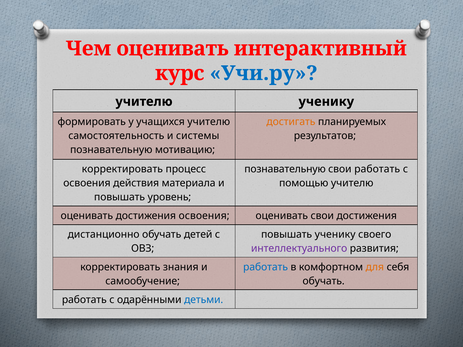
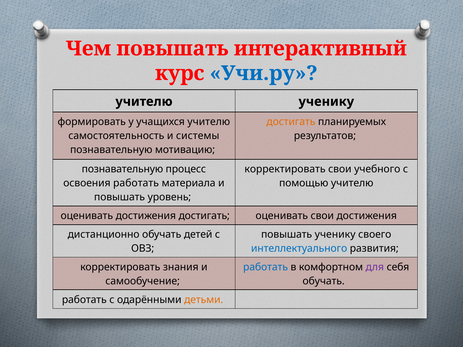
Чем оценивать: оценивать -> повышать
корректировать at (122, 169): корректировать -> познавательную
познавательную at (285, 169): познавательную -> корректировать
свои работать: работать -> учебного
освоения действия: действия -> работать
достижения освоения: освоения -> достигать
интеллектуального colour: purple -> blue
для colour: orange -> purple
детьми colour: blue -> orange
